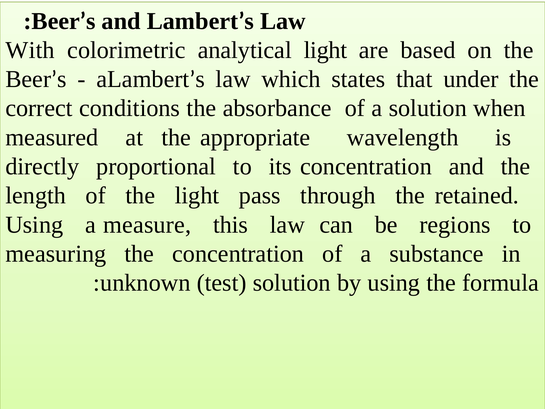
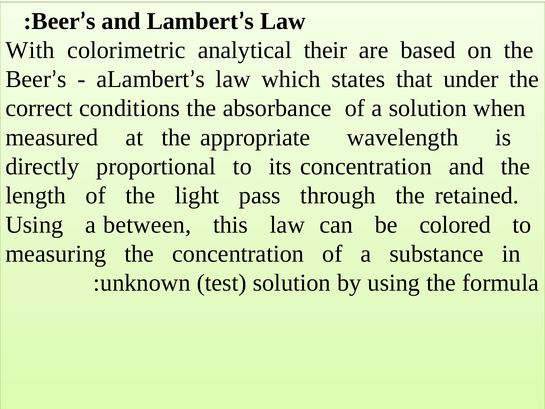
analytical light: light -> their
measure: measure -> between
regions: regions -> colored
